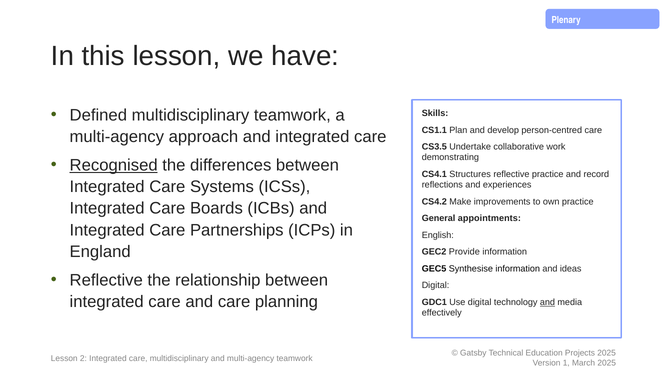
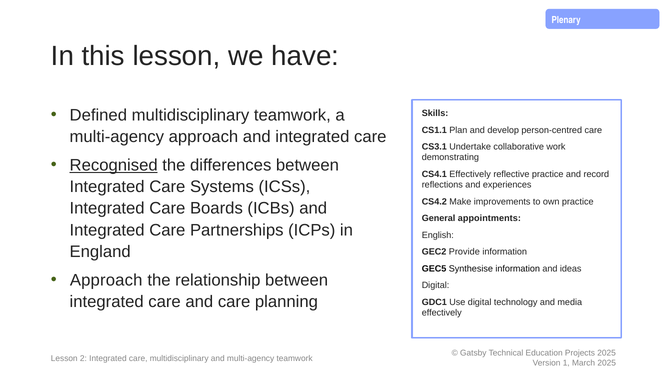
CS3.5: CS3.5 -> CS3.1
CS4.1 Structures: Structures -> Effectively
Reflective at (106, 280): Reflective -> Approach
and at (547, 302) underline: present -> none
